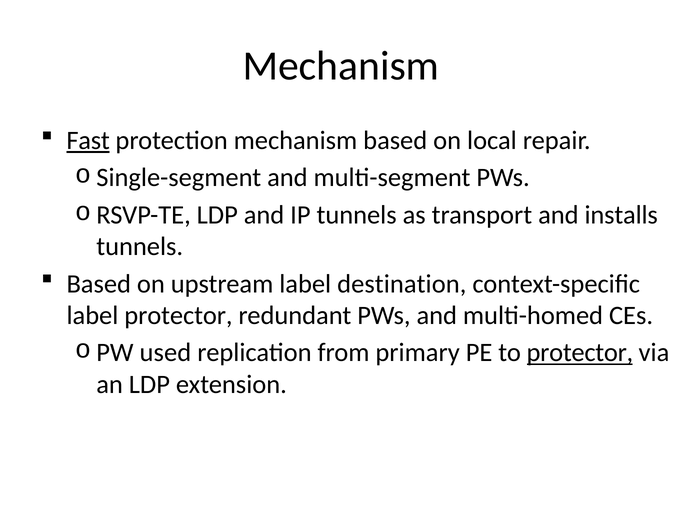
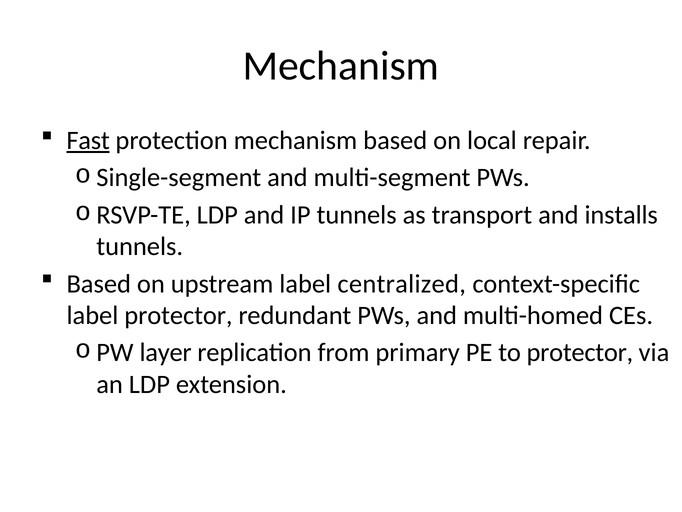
destination: destination -> centralized
used: used -> layer
protector at (580, 352) underline: present -> none
